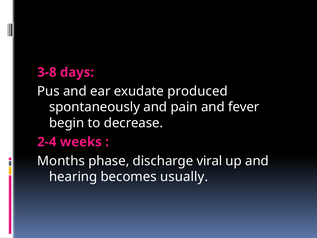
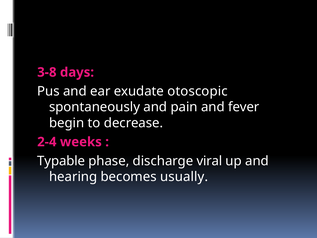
produced: produced -> otoscopic
Months: Months -> Typable
